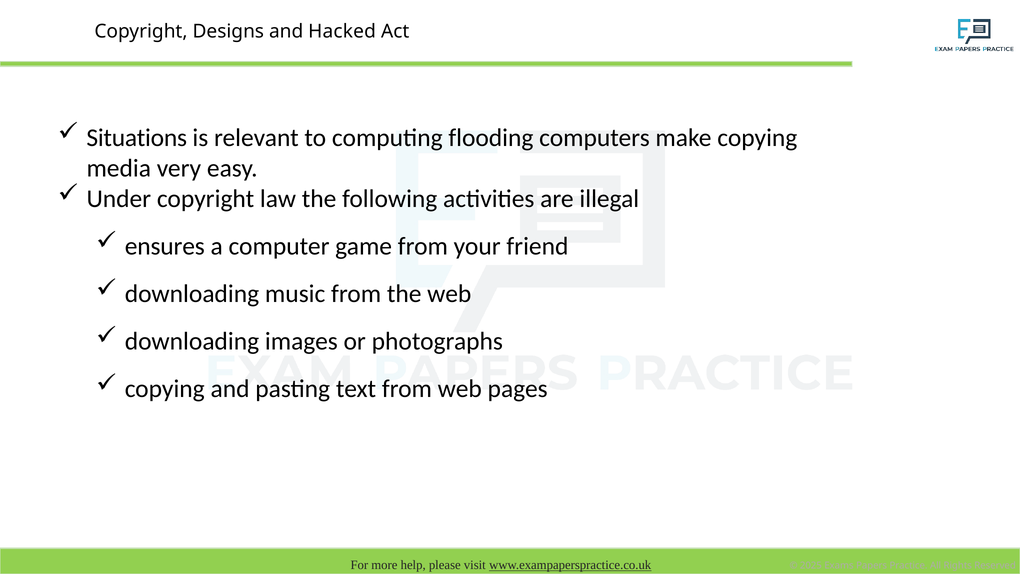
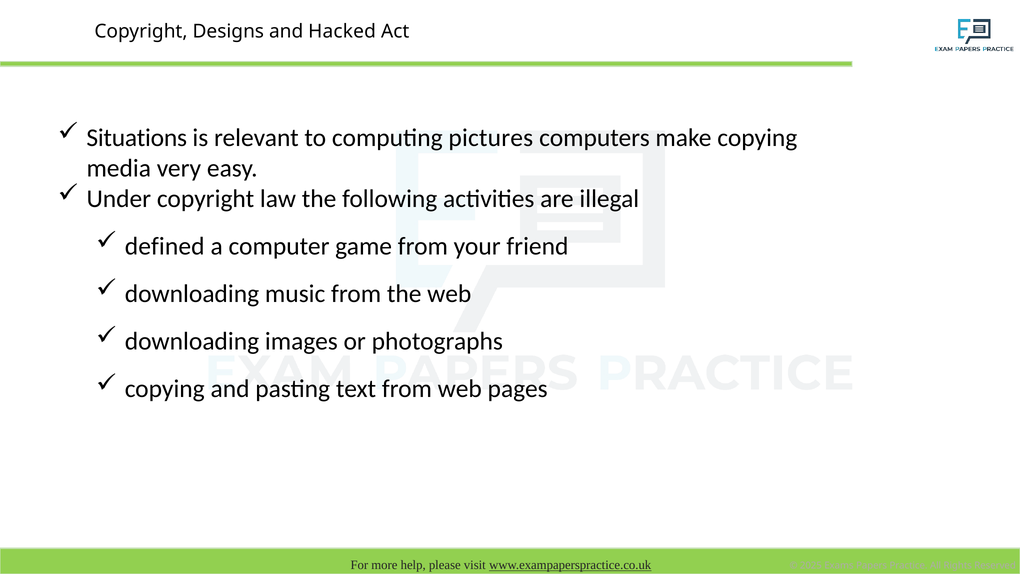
flooding: flooding -> pictures
ensures: ensures -> defined
